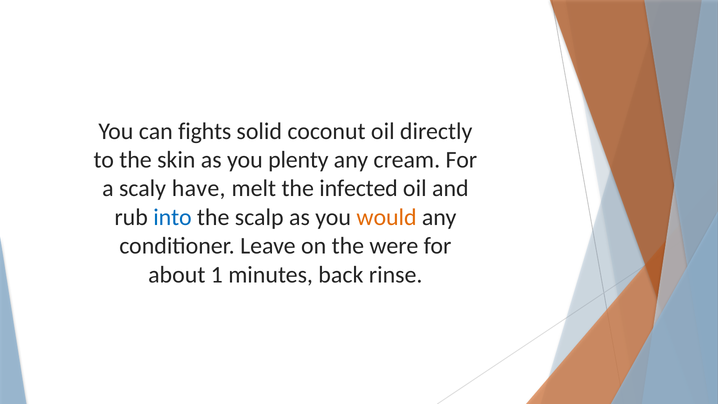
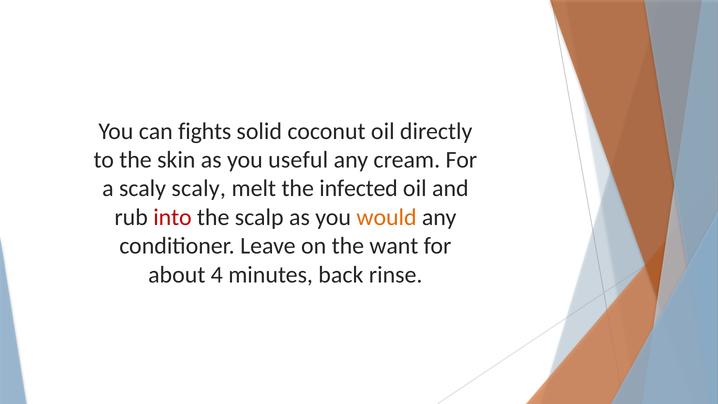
plenty: plenty -> useful
scaly have: have -> scaly
into colour: blue -> red
were: were -> want
1: 1 -> 4
